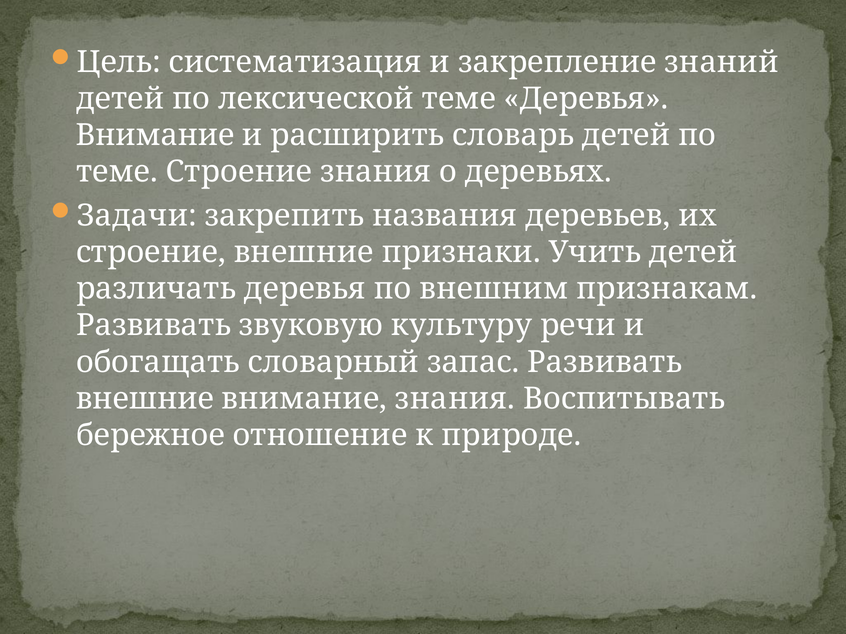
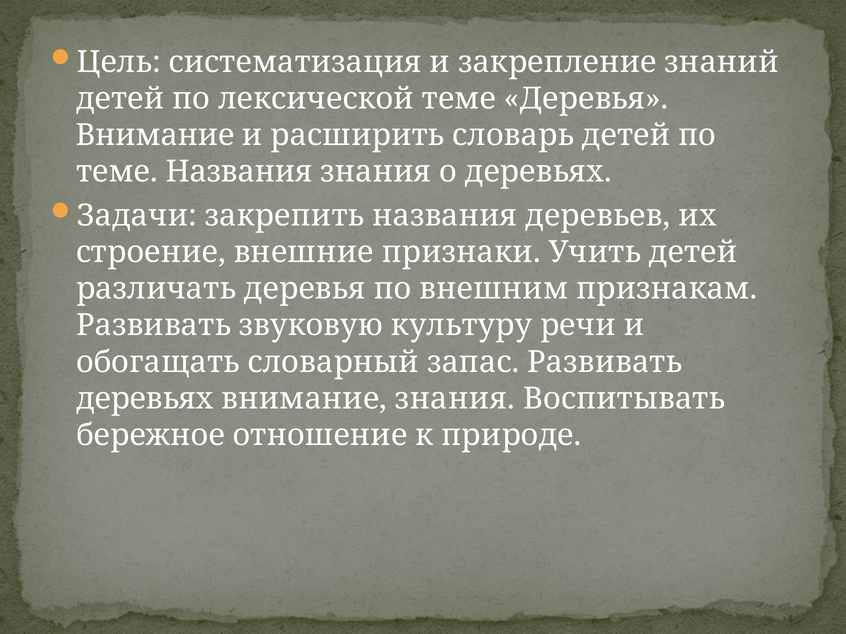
теме Строение: Строение -> Названия
внешние at (145, 399): внешние -> деревьях
